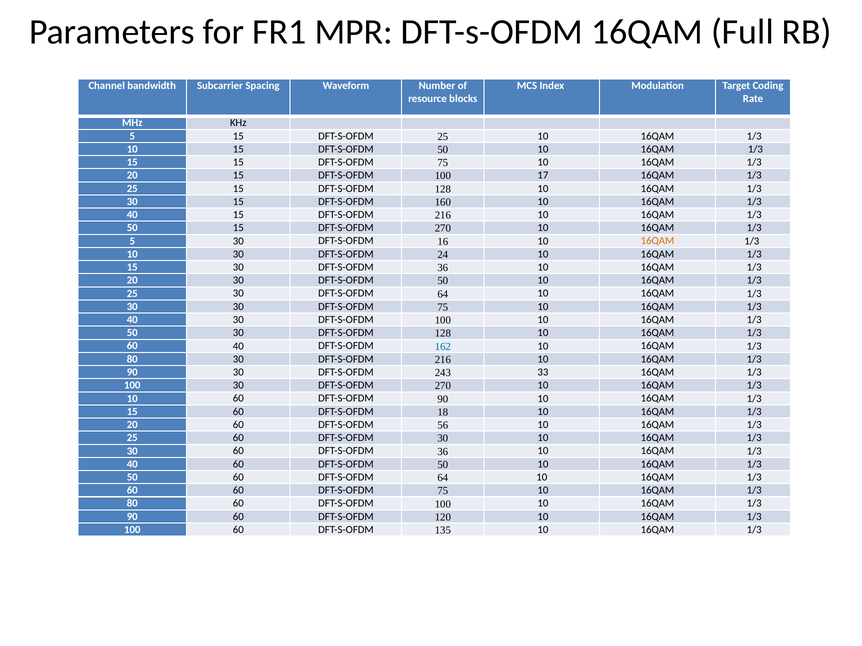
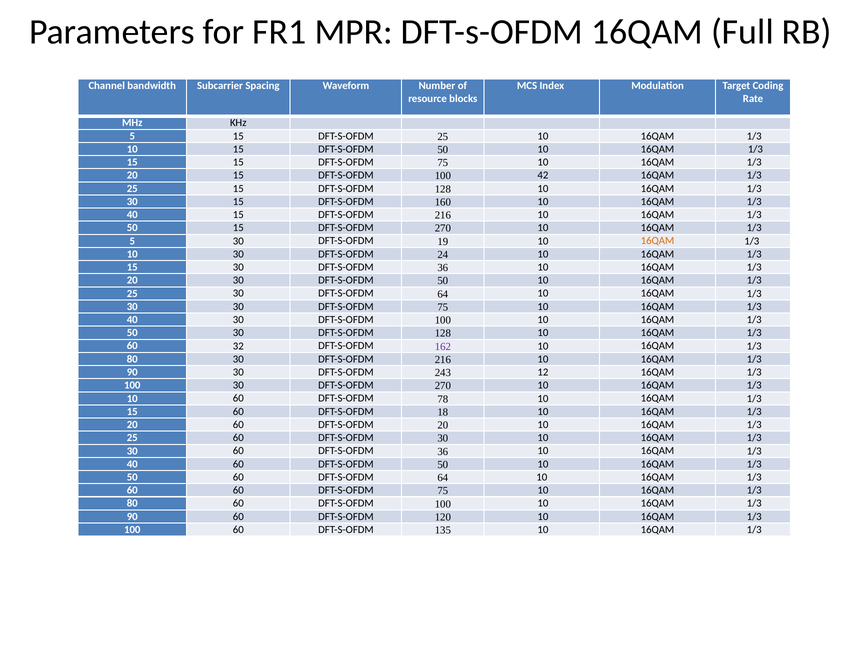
17: 17 -> 42
16: 16 -> 19
60 40: 40 -> 32
162 colour: blue -> purple
33: 33 -> 12
DFT-S-OFDM 90: 90 -> 78
DFT-S-OFDM 56: 56 -> 20
